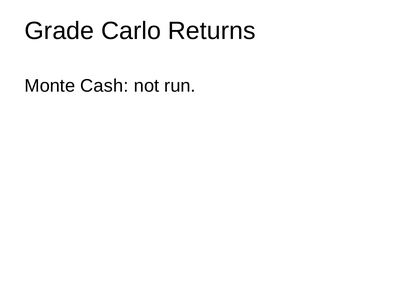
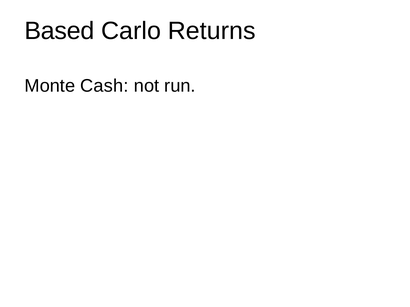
Grade: Grade -> Based
